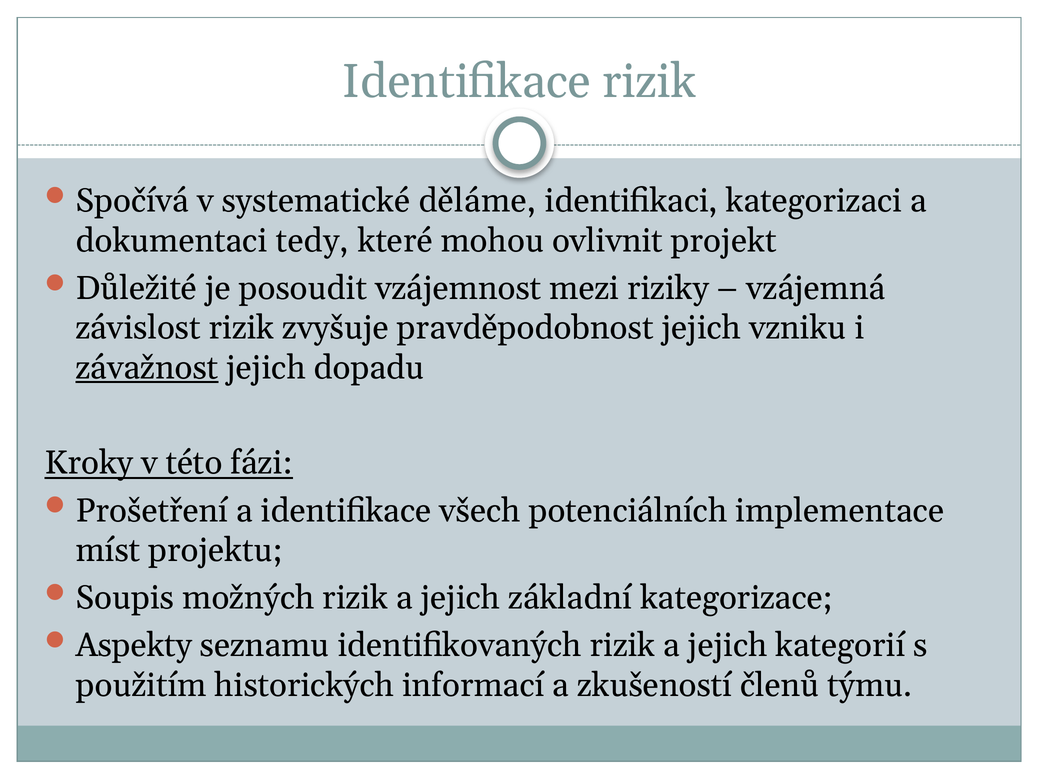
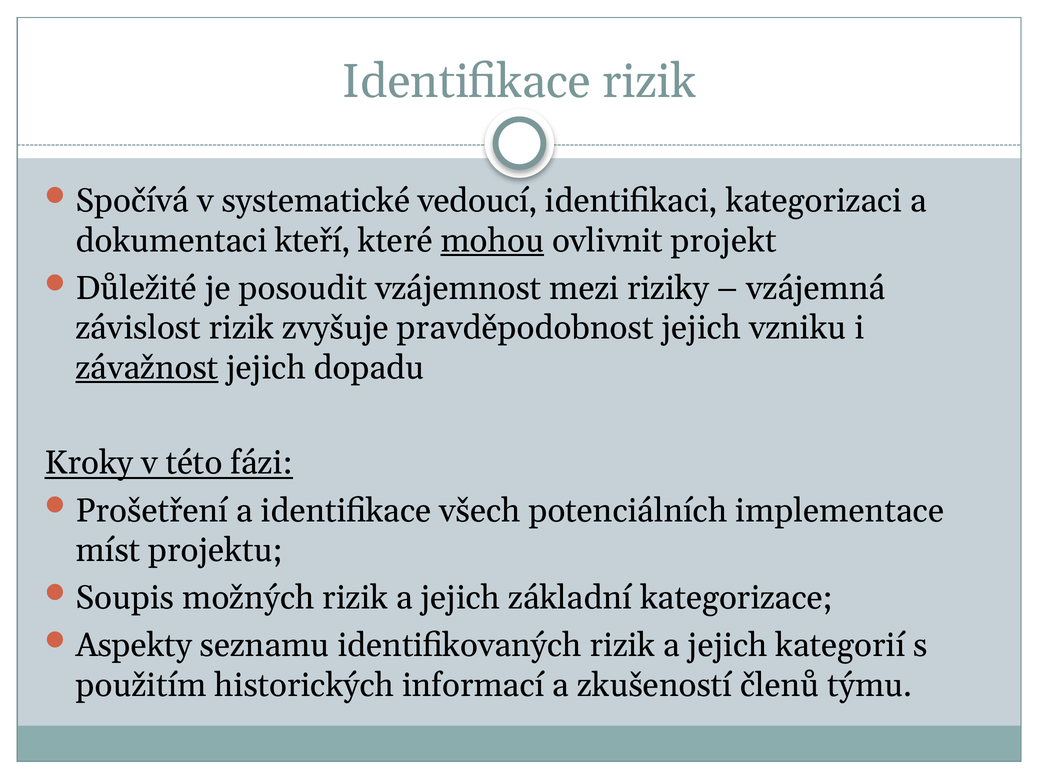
děláme: děláme -> vedoucí
tedy: tedy -> kteří
mohou underline: none -> present
